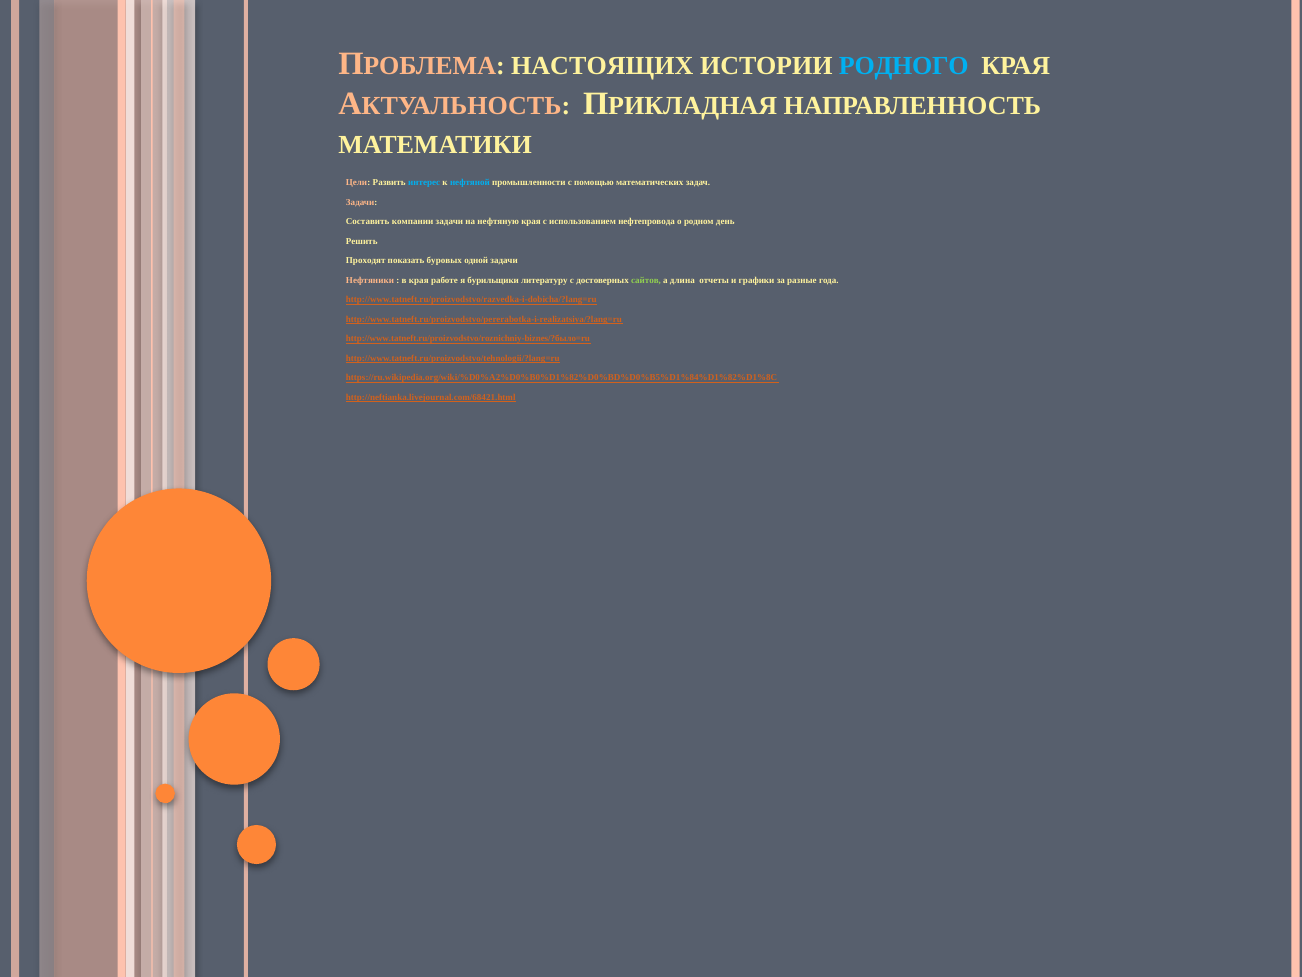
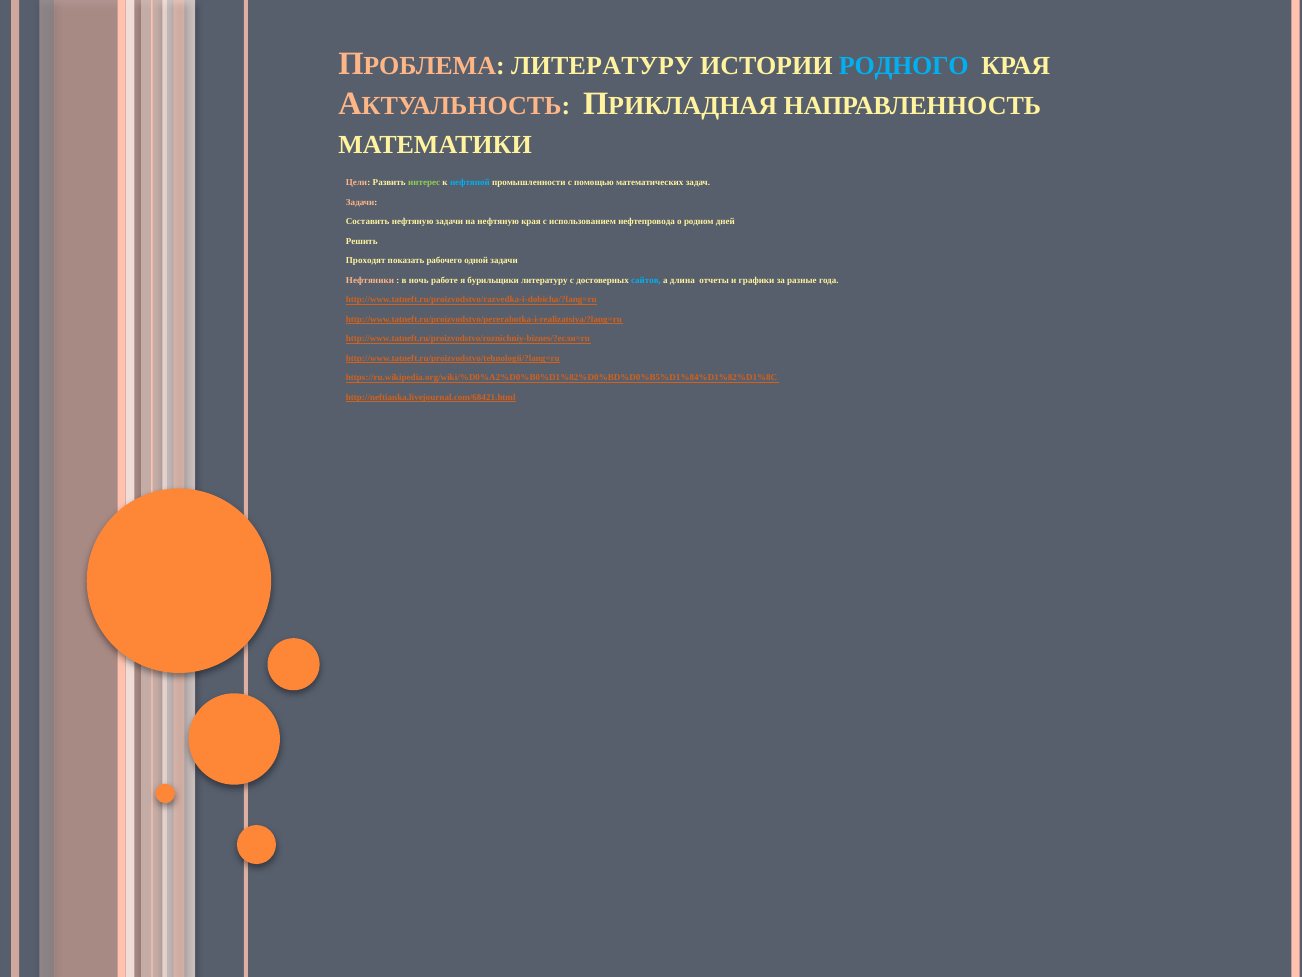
НАСТОЯЩИХ at (602, 66): НАСТОЯЩИХ -> ЛИТЕРАТУРУ
интерес colour: light blue -> light green
Составить компании: компании -> нефтяную
день: день -> дней
буровых: буровых -> рабочего
в края: края -> ночь
сайтов colour: light green -> light blue
http://www.tatneft.ru/proizvodstvo/roznichniy-biznes/?было=ru: http://www.tatneft.ru/proizvodstvo/roznichniy-biznes/?было=ru -> http://www.tatneft.ru/proizvodstvo/roznichniy-biznes/?если=ru
